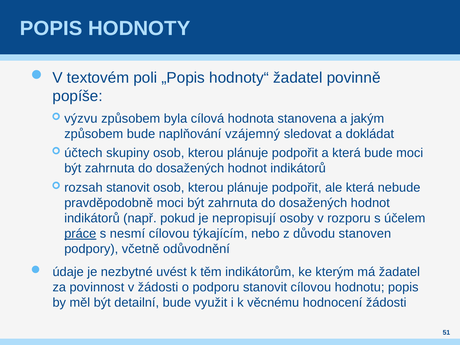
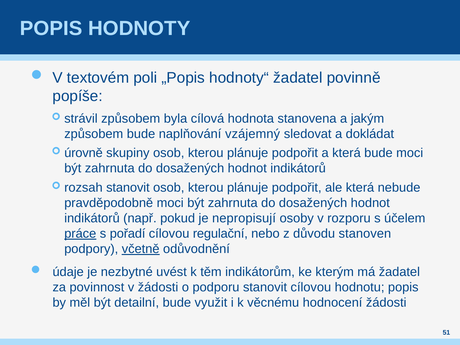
výzvu: výzvu -> strávil
účtech: účtech -> úrovně
nesmí: nesmí -> pořadí
týkajícím: týkajícím -> regulační
včetně underline: none -> present
